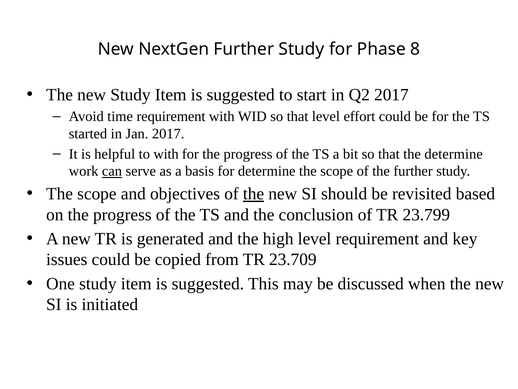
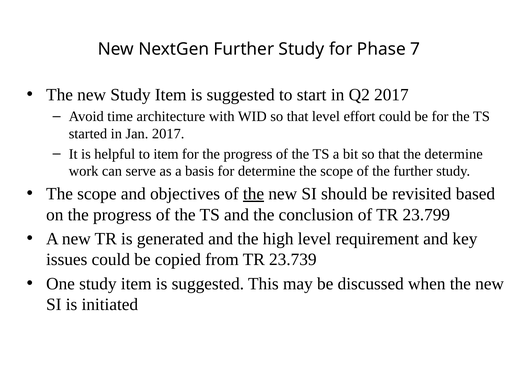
8: 8 -> 7
time requirement: requirement -> architecture
to with: with -> item
can underline: present -> none
23.709: 23.709 -> 23.739
